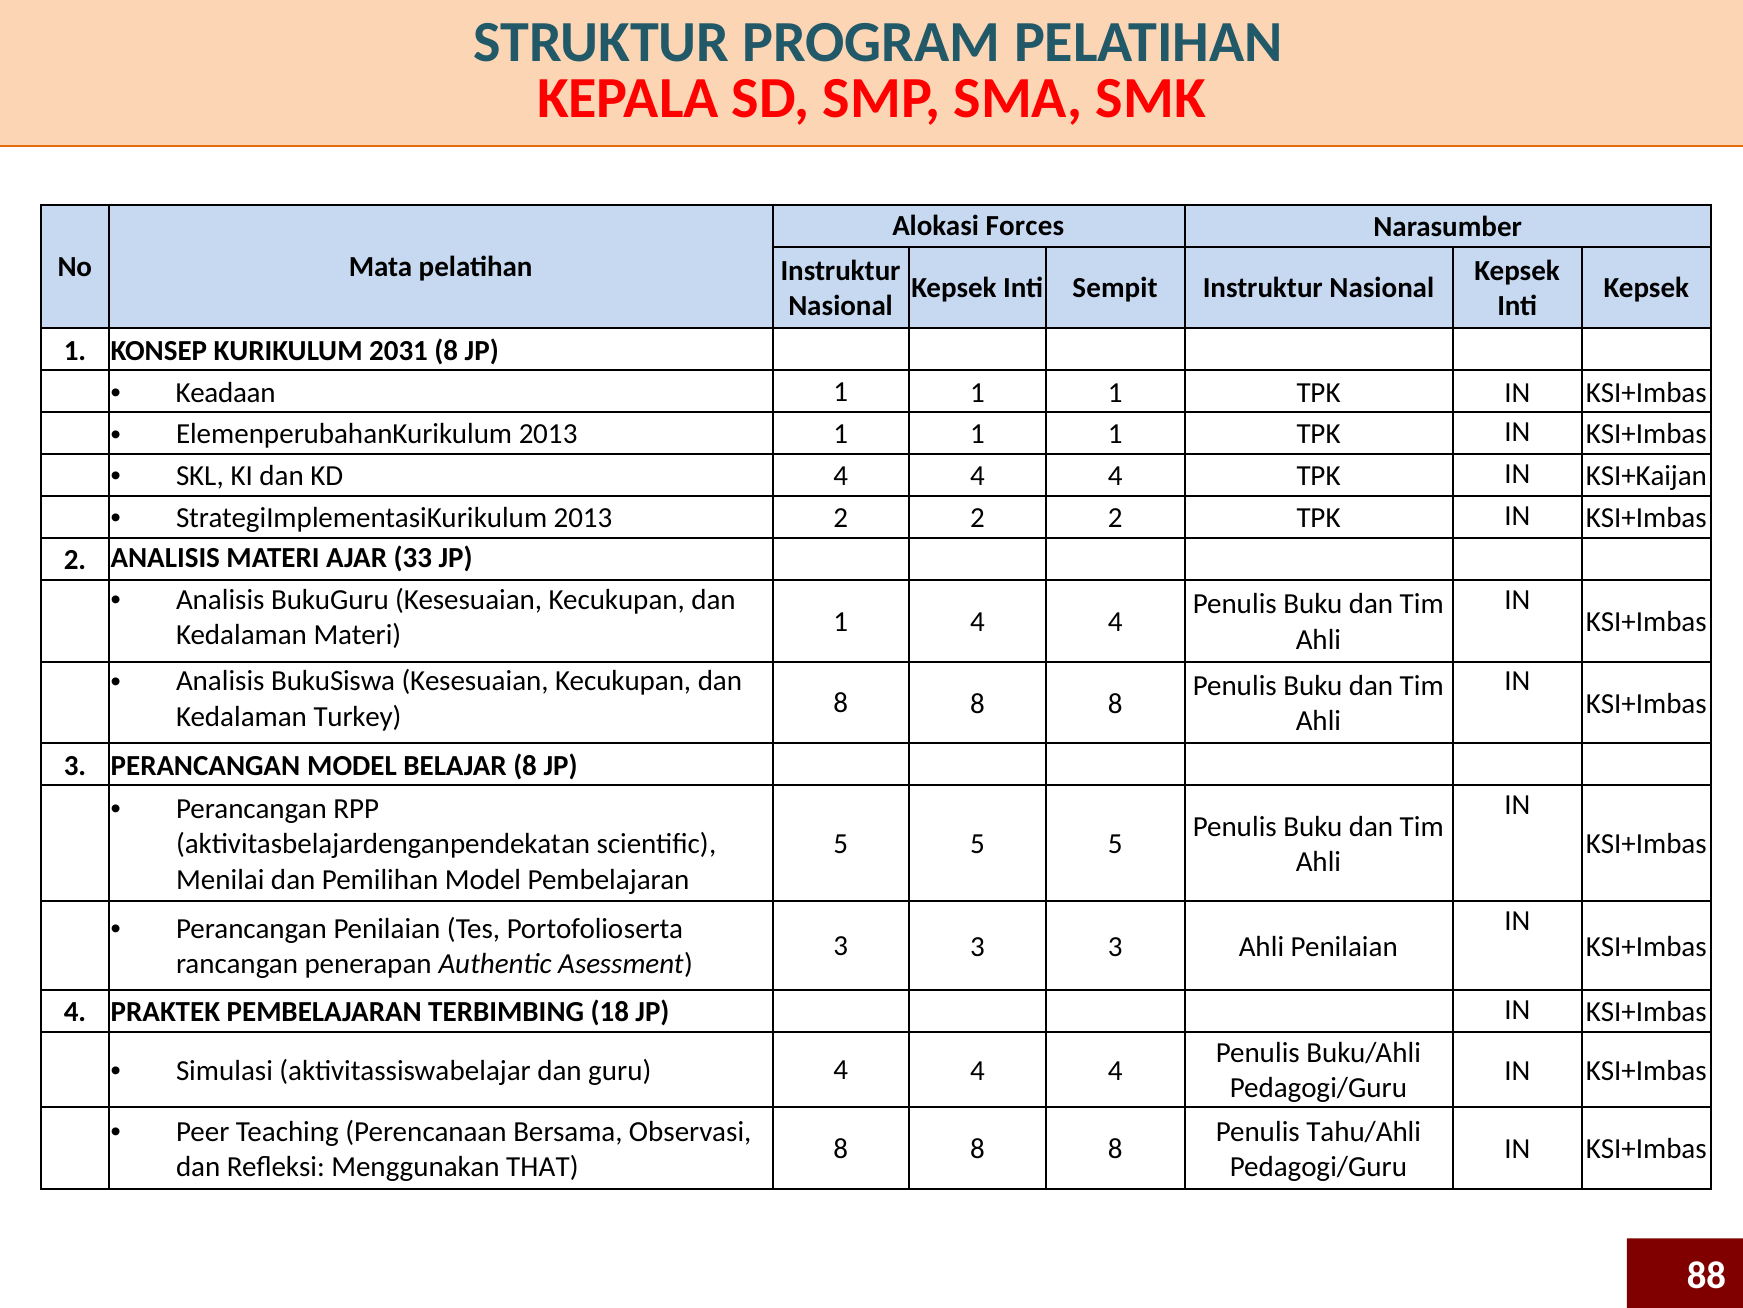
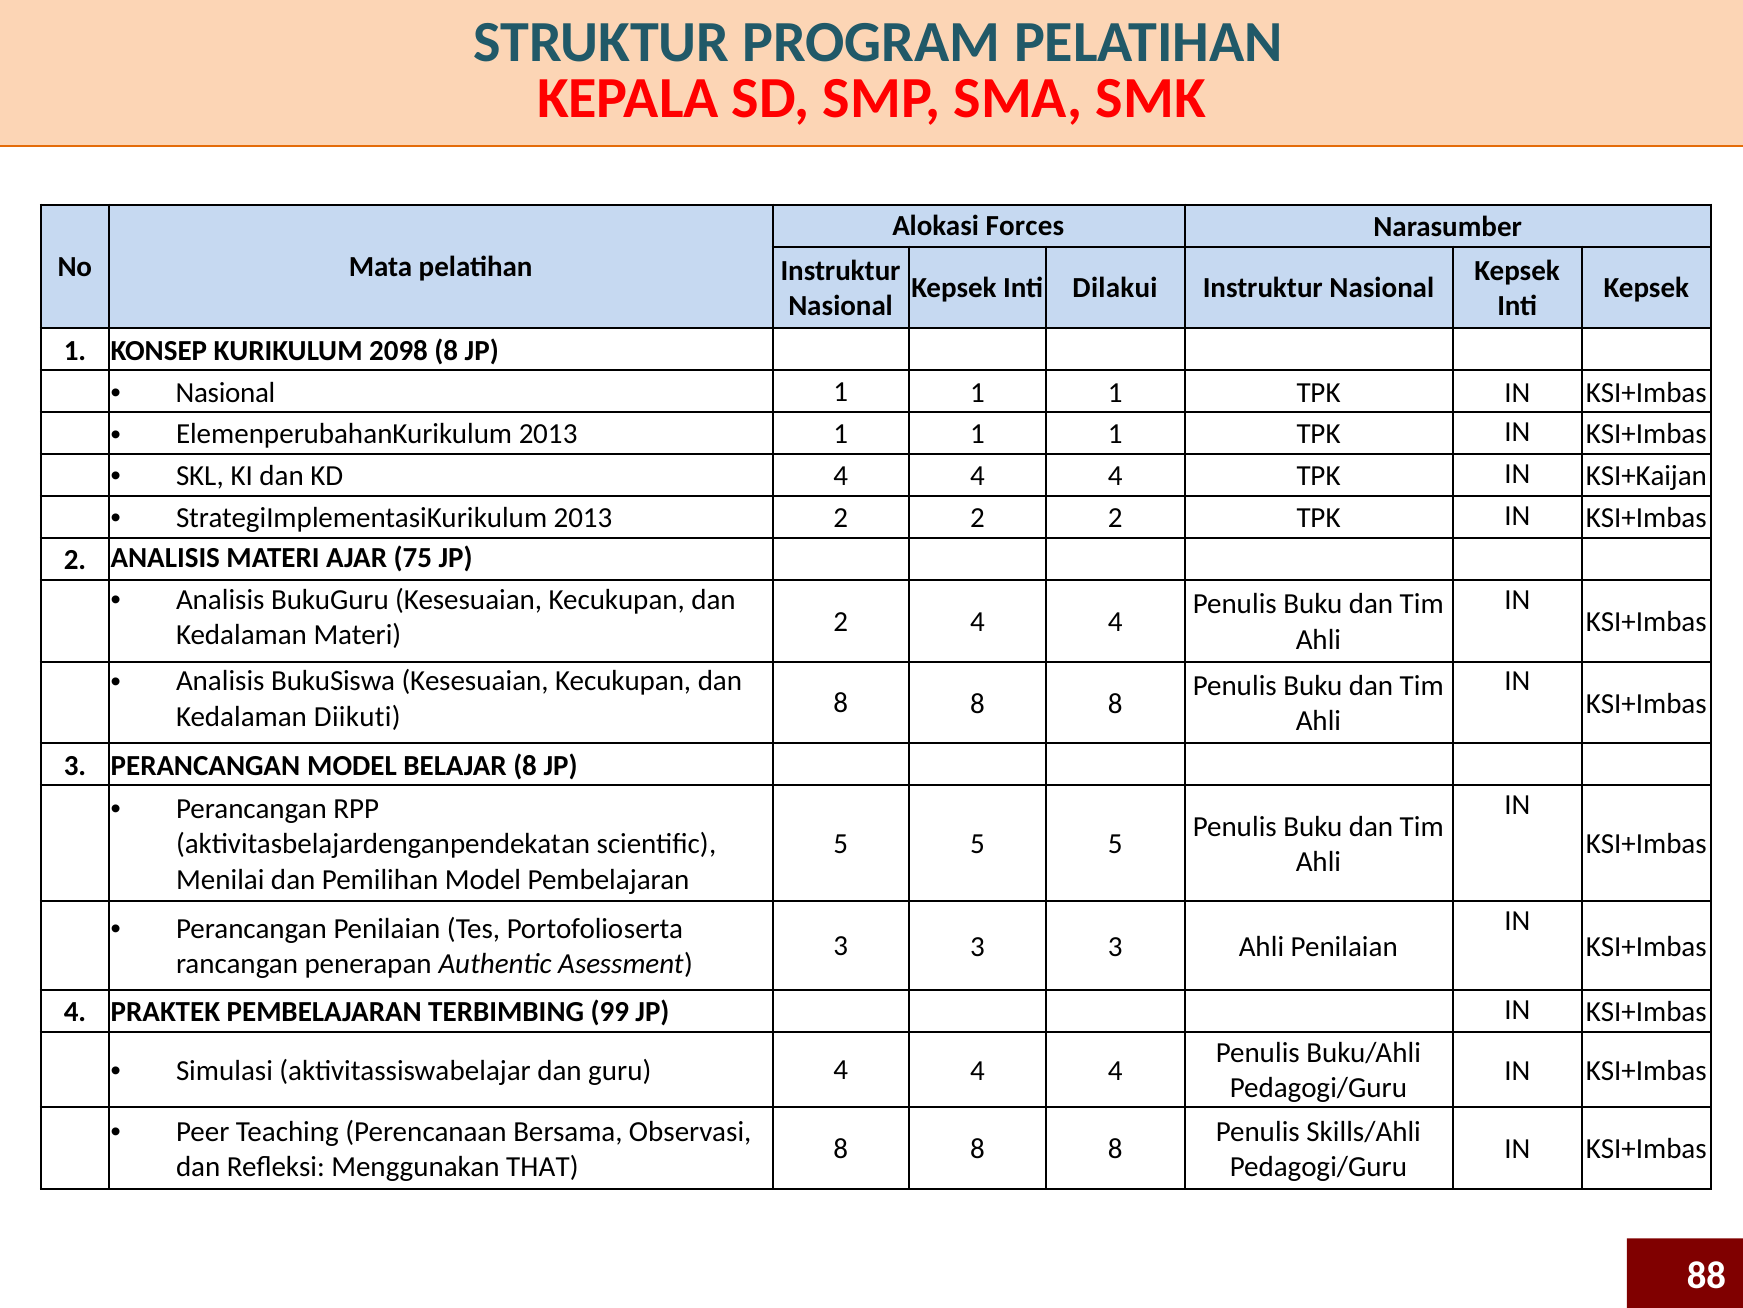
Sempit: Sempit -> Dilakui
2031: 2031 -> 2098
Keadaan at (226, 392): Keadaan -> Nasional
33: 33 -> 75
Materi 1: 1 -> 2
Turkey: Turkey -> Diikuti
18: 18 -> 99
Tahu/Ahli: Tahu/Ahli -> Skills/Ahli
